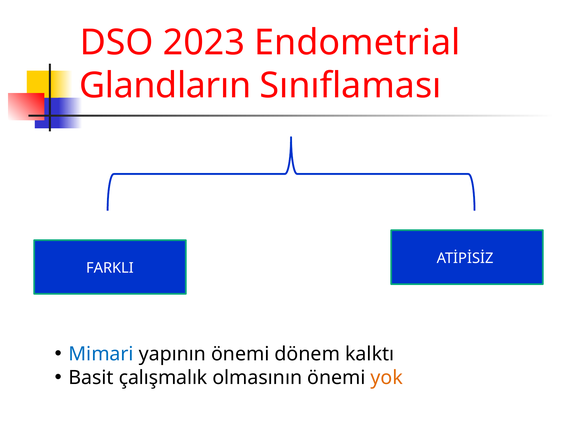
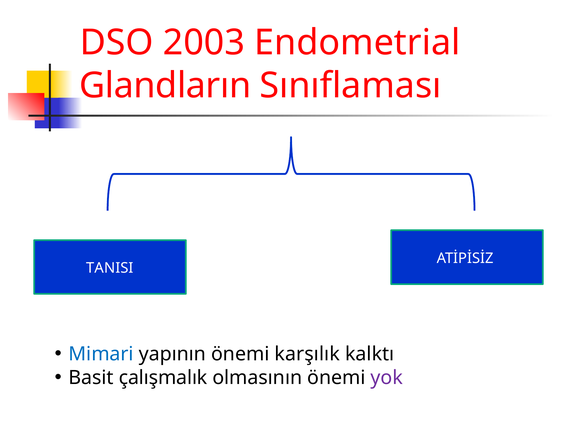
2023: 2023 -> 2003
FARKLI: FARKLI -> TANISI
dönem: dönem -> karşılık
yok colour: orange -> purple
